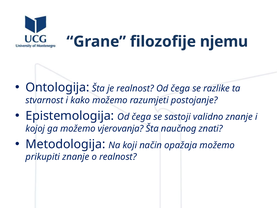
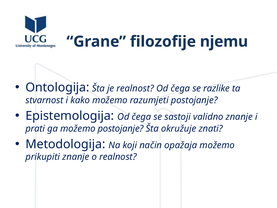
kojoj: kojoj -> prati
možemo vjerovanja: vjerovanja -> postojanje
naučnog: naučnog -> okružuje
